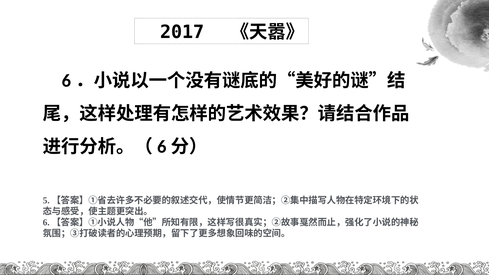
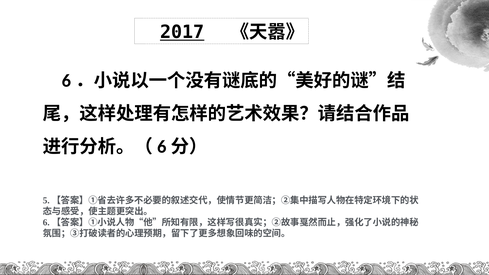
2017 underline: none -> present
